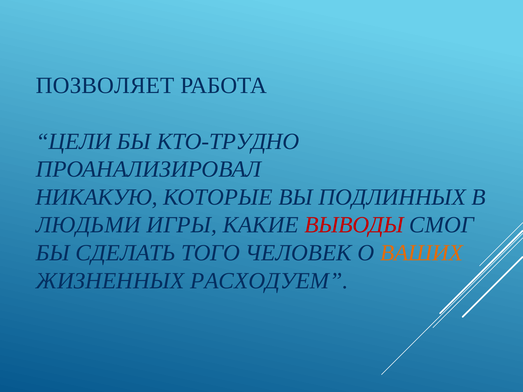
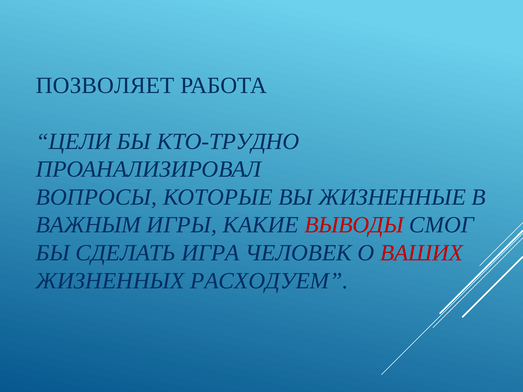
НИКАКУЮ: НИКАКУЮ -> ВОПРОСЫ
ПОДЛИННЫХ: ПОДЛИННЫХ -> ЖИЗНЕННЫЕ
ЛЮДЬМИ: ЛЮДЬМИ -> ВАЖНЫМ
ТОГО: ТОГО -> ИГРА
ВАШИХ colour: orange -> red
